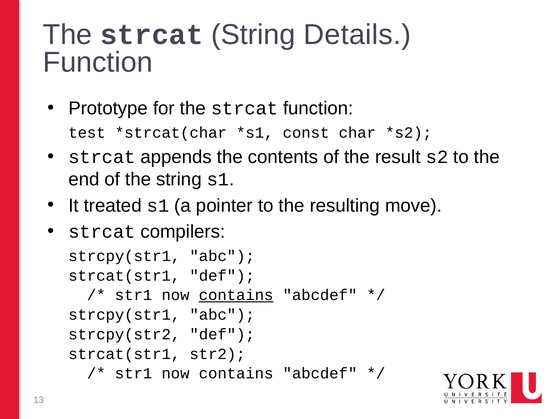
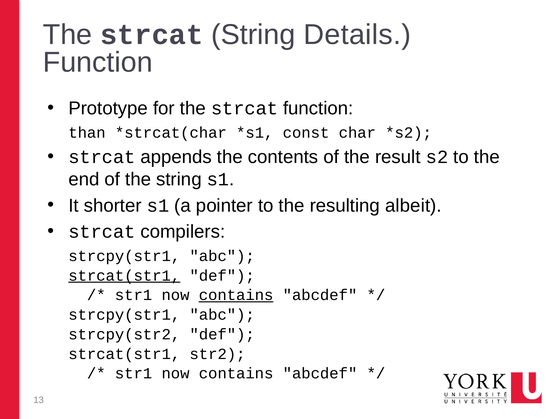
test: test -> than
treated: treated -> shorter
move: move -> albeit
strcat(str1 at (124, 275) underline: none -> present
